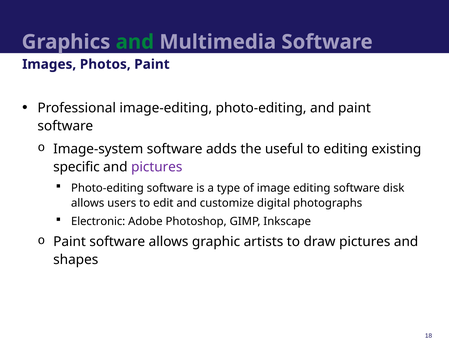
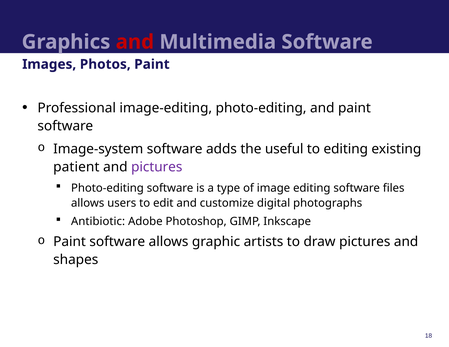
and at (135, 42) colour: green -> red
specific: specific -> patient
disk: disk -> files
Electronic: Electronic -> Antibiotic
